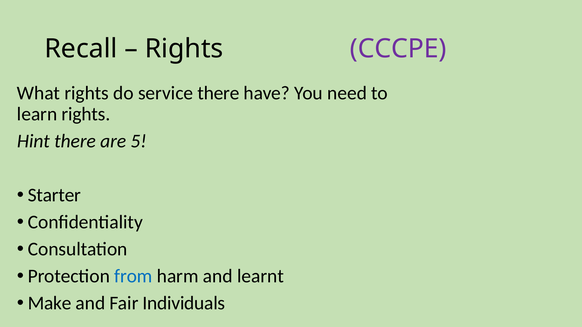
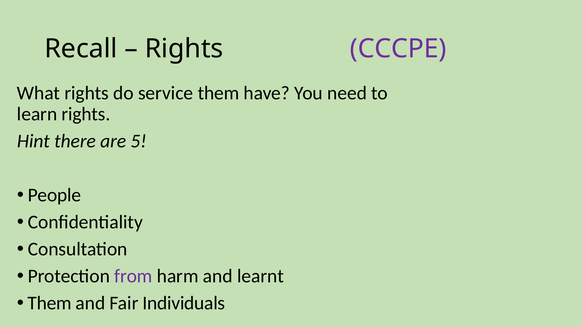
service there: there -> them
Starter: Starter -> People
from colour: blue -> purple
Make at (50, 303): Make -> Them
